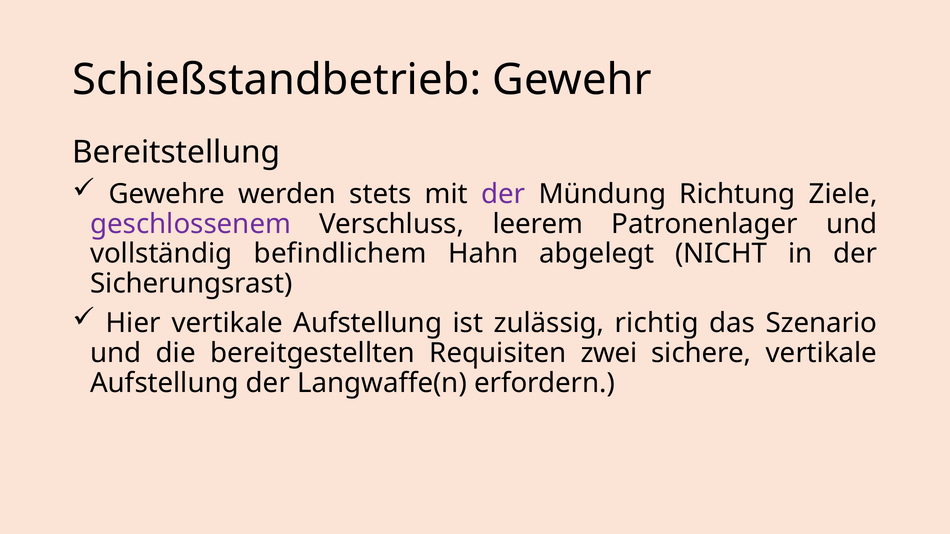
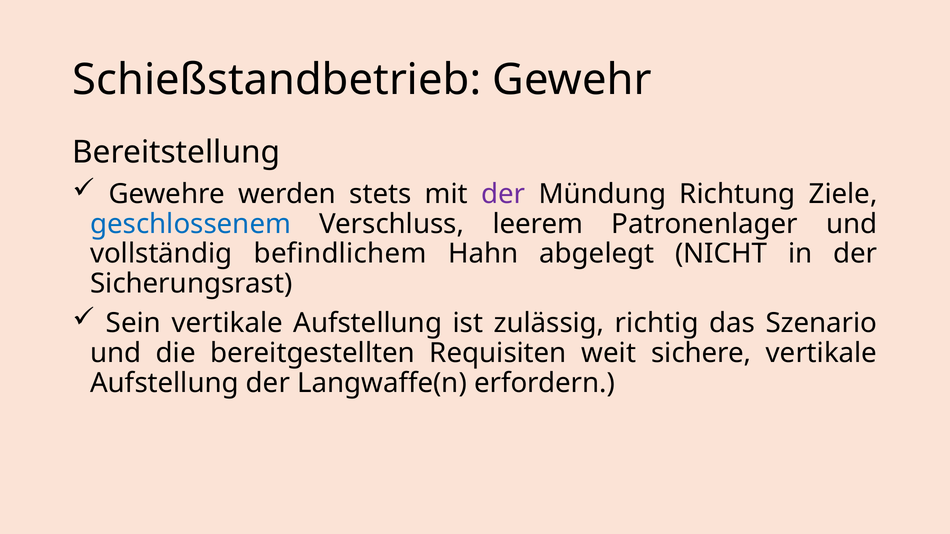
geschlossenem colour: purple -> blue
Hier: Hier -> Sein
zwei: zwei -> weit
